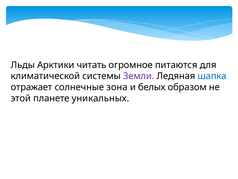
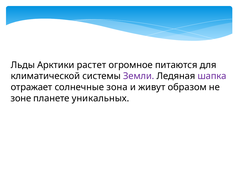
читать: читать -> растет
шапка colour: blue -> purple
белых: белых -> живут
этой: этой -> зоне
